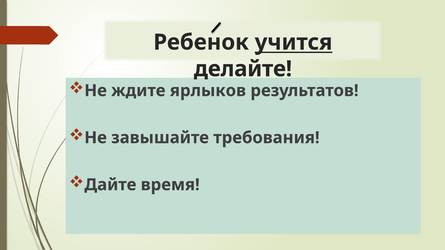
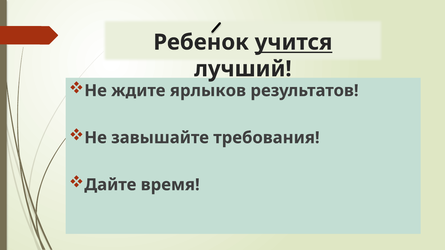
делайте: делайте -> лучший
